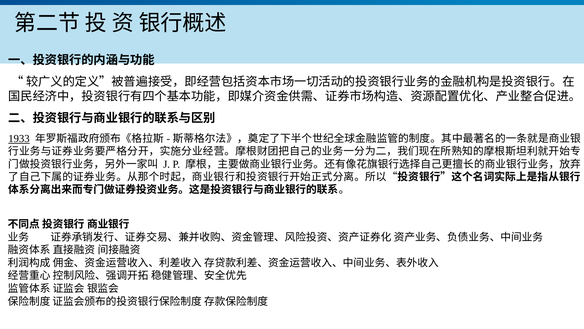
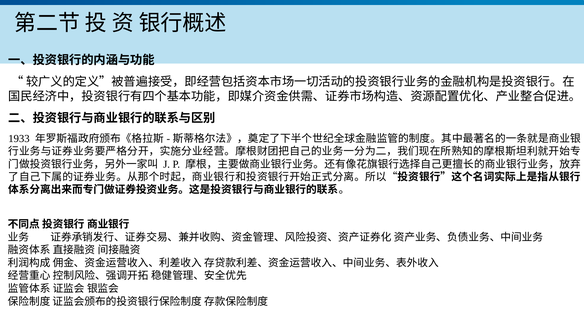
1933 underline: present -> none
